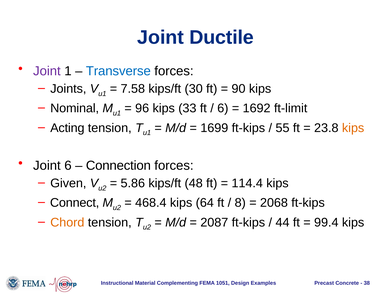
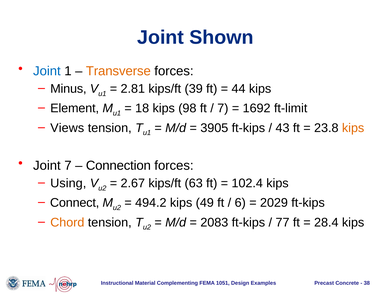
Ductile: Ductile -> Shown
Joint at (47, 71) colour: purple -> blue
Transverse colour: blue -> orange
Joints: Joints -> Minus
7.58: 7.58 -> 2.81
30: 30 -> 39
90: 90 -> 44
Nominal: Nominal -> Element
96: 96 -> 18
33: 33 -> 98
6 at (223, 108): 6 -> 7
Acting: Acting -> Views
1699: 1699 -> 3905
55: 55 -> 43
Joint 6: 6 -> 7
Given: Given -> Using
5.86: 5.86 -> 2.67
48: 48 -> 63
114.4: 114.4 -> 102.4
468.4: 468.4 -> 494.2
64: 64 -> 49
8: 8 -> 6
2068: 2068 -> 2029
2087: 2087 -> 2083
44: 44 -> 77
99.4: 99.4 -> 28.4
